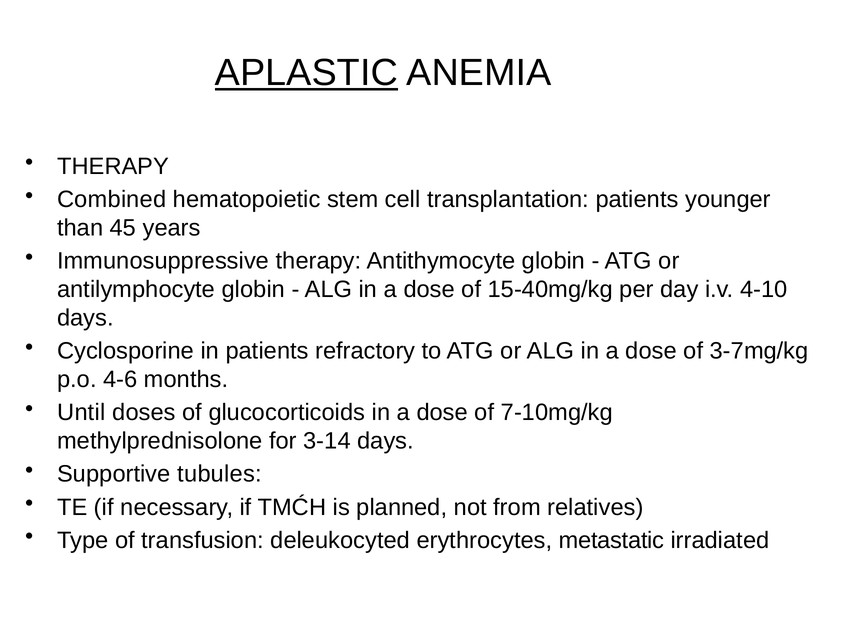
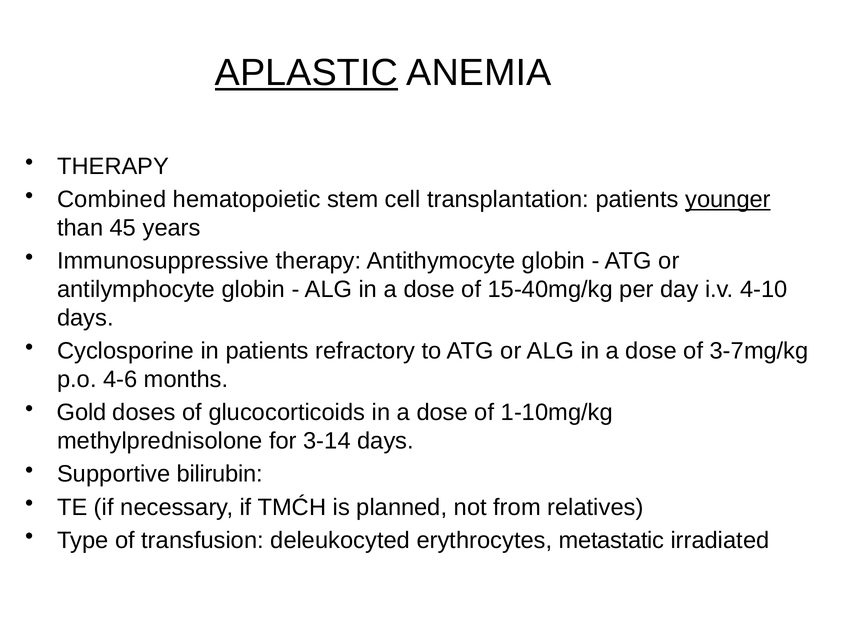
younger underline: none -> present
Until: Until -> Gold
7-10mg/kg: 7-10mg/kg -> 1-10mg/kg
tubules: tubules -> bilirubin
